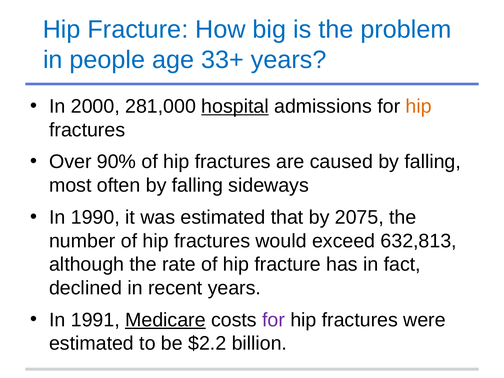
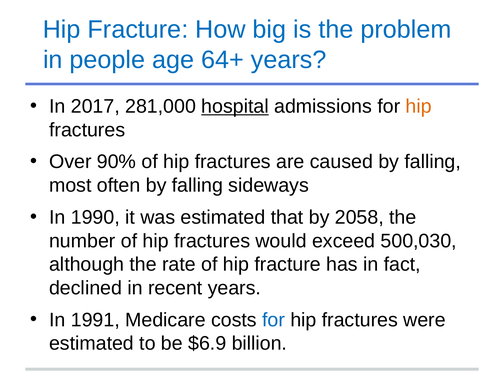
33+: 33+ -> 64+
2000: 2000 -> 2017
2075: 2075 -> 2058
632,813: 632,813 -> 500,030
Medicare underline: present -> none
for at (274, 320) colour: purple -> blue
$2.2: $2.2 -> $6.9
